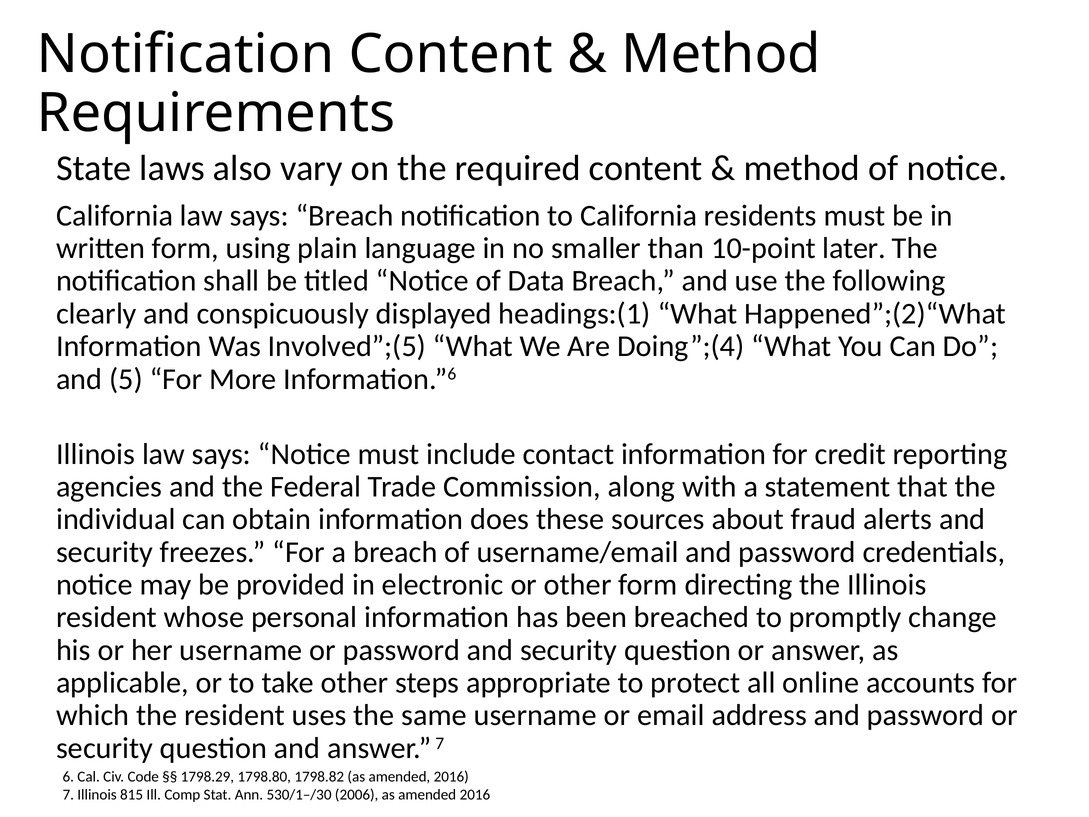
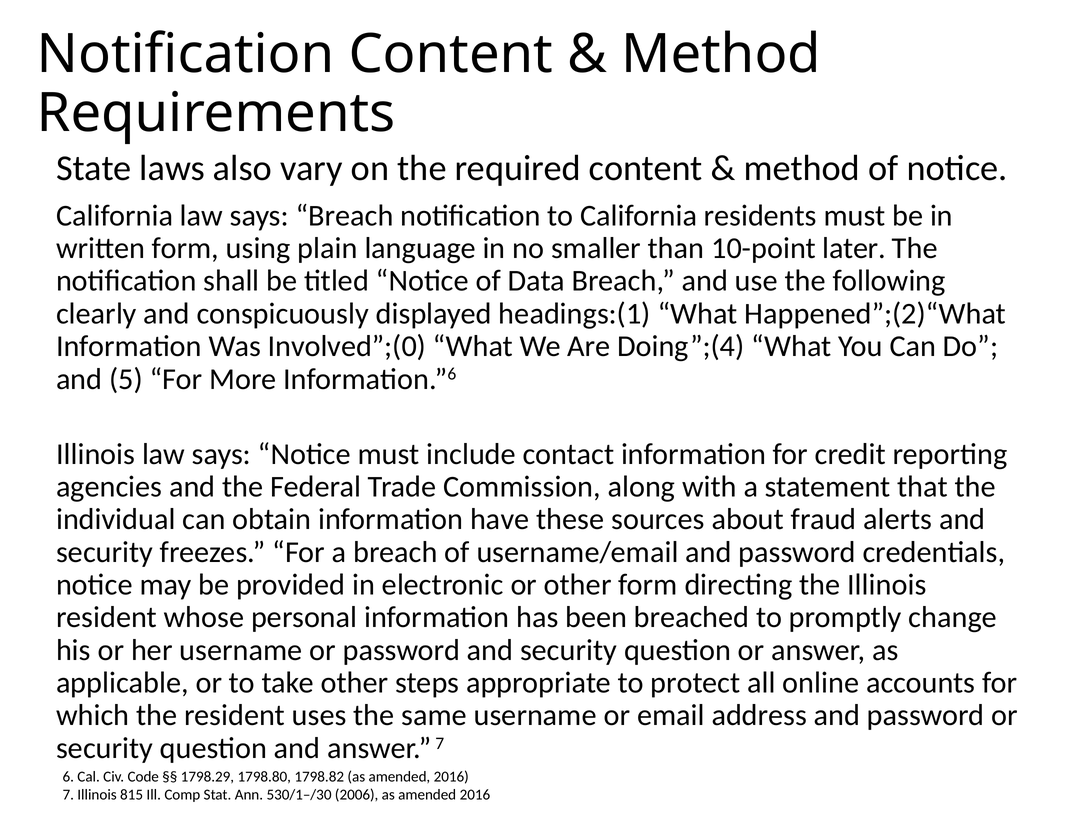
Involved”;(5: Involved”;(5 -> Involved”;(0
does: does -> have
